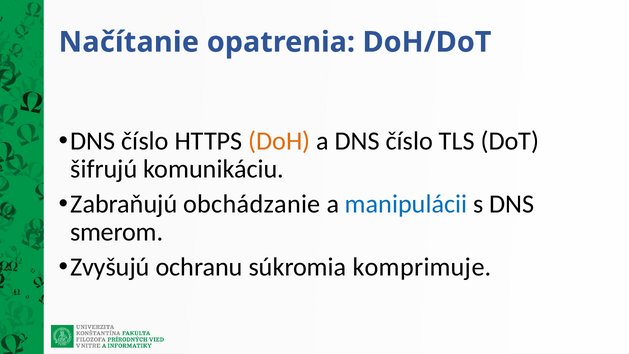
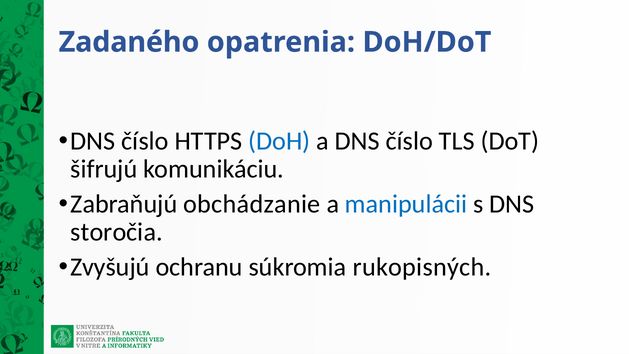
Načítanie: Načítanie -> Zadaného
DoH colour: orange -> blue
smerom: smerom -> storočia
komprimuje: komprimuje -> rukopisných
